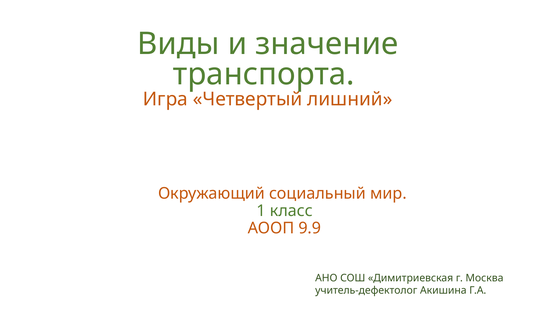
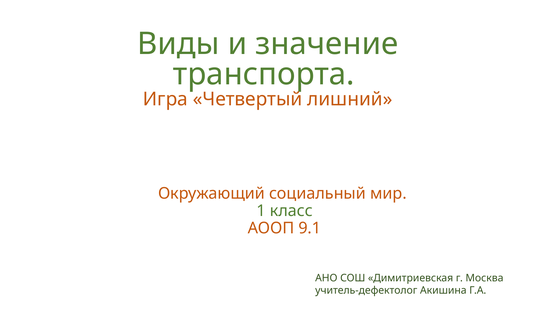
9.9: 9.9 -> 9.1
